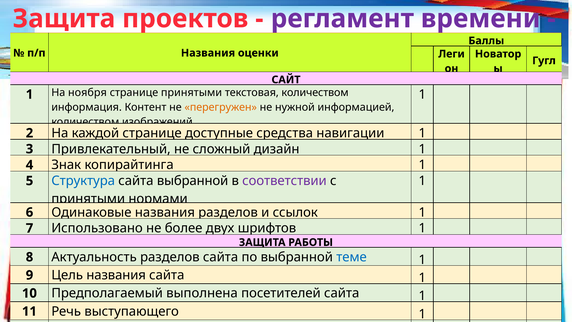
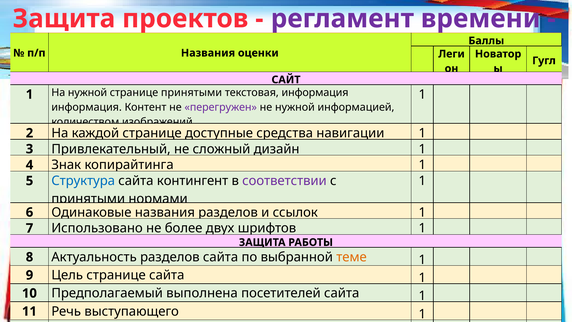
На ноября: ноября -> нужной
текстовая количеством: количеством -> информация
перегружен colour: orange -> purple
сайта выбранной: выбранной -> контингент
теме colour: blue -> orange
Цель названия: названия -> странице
